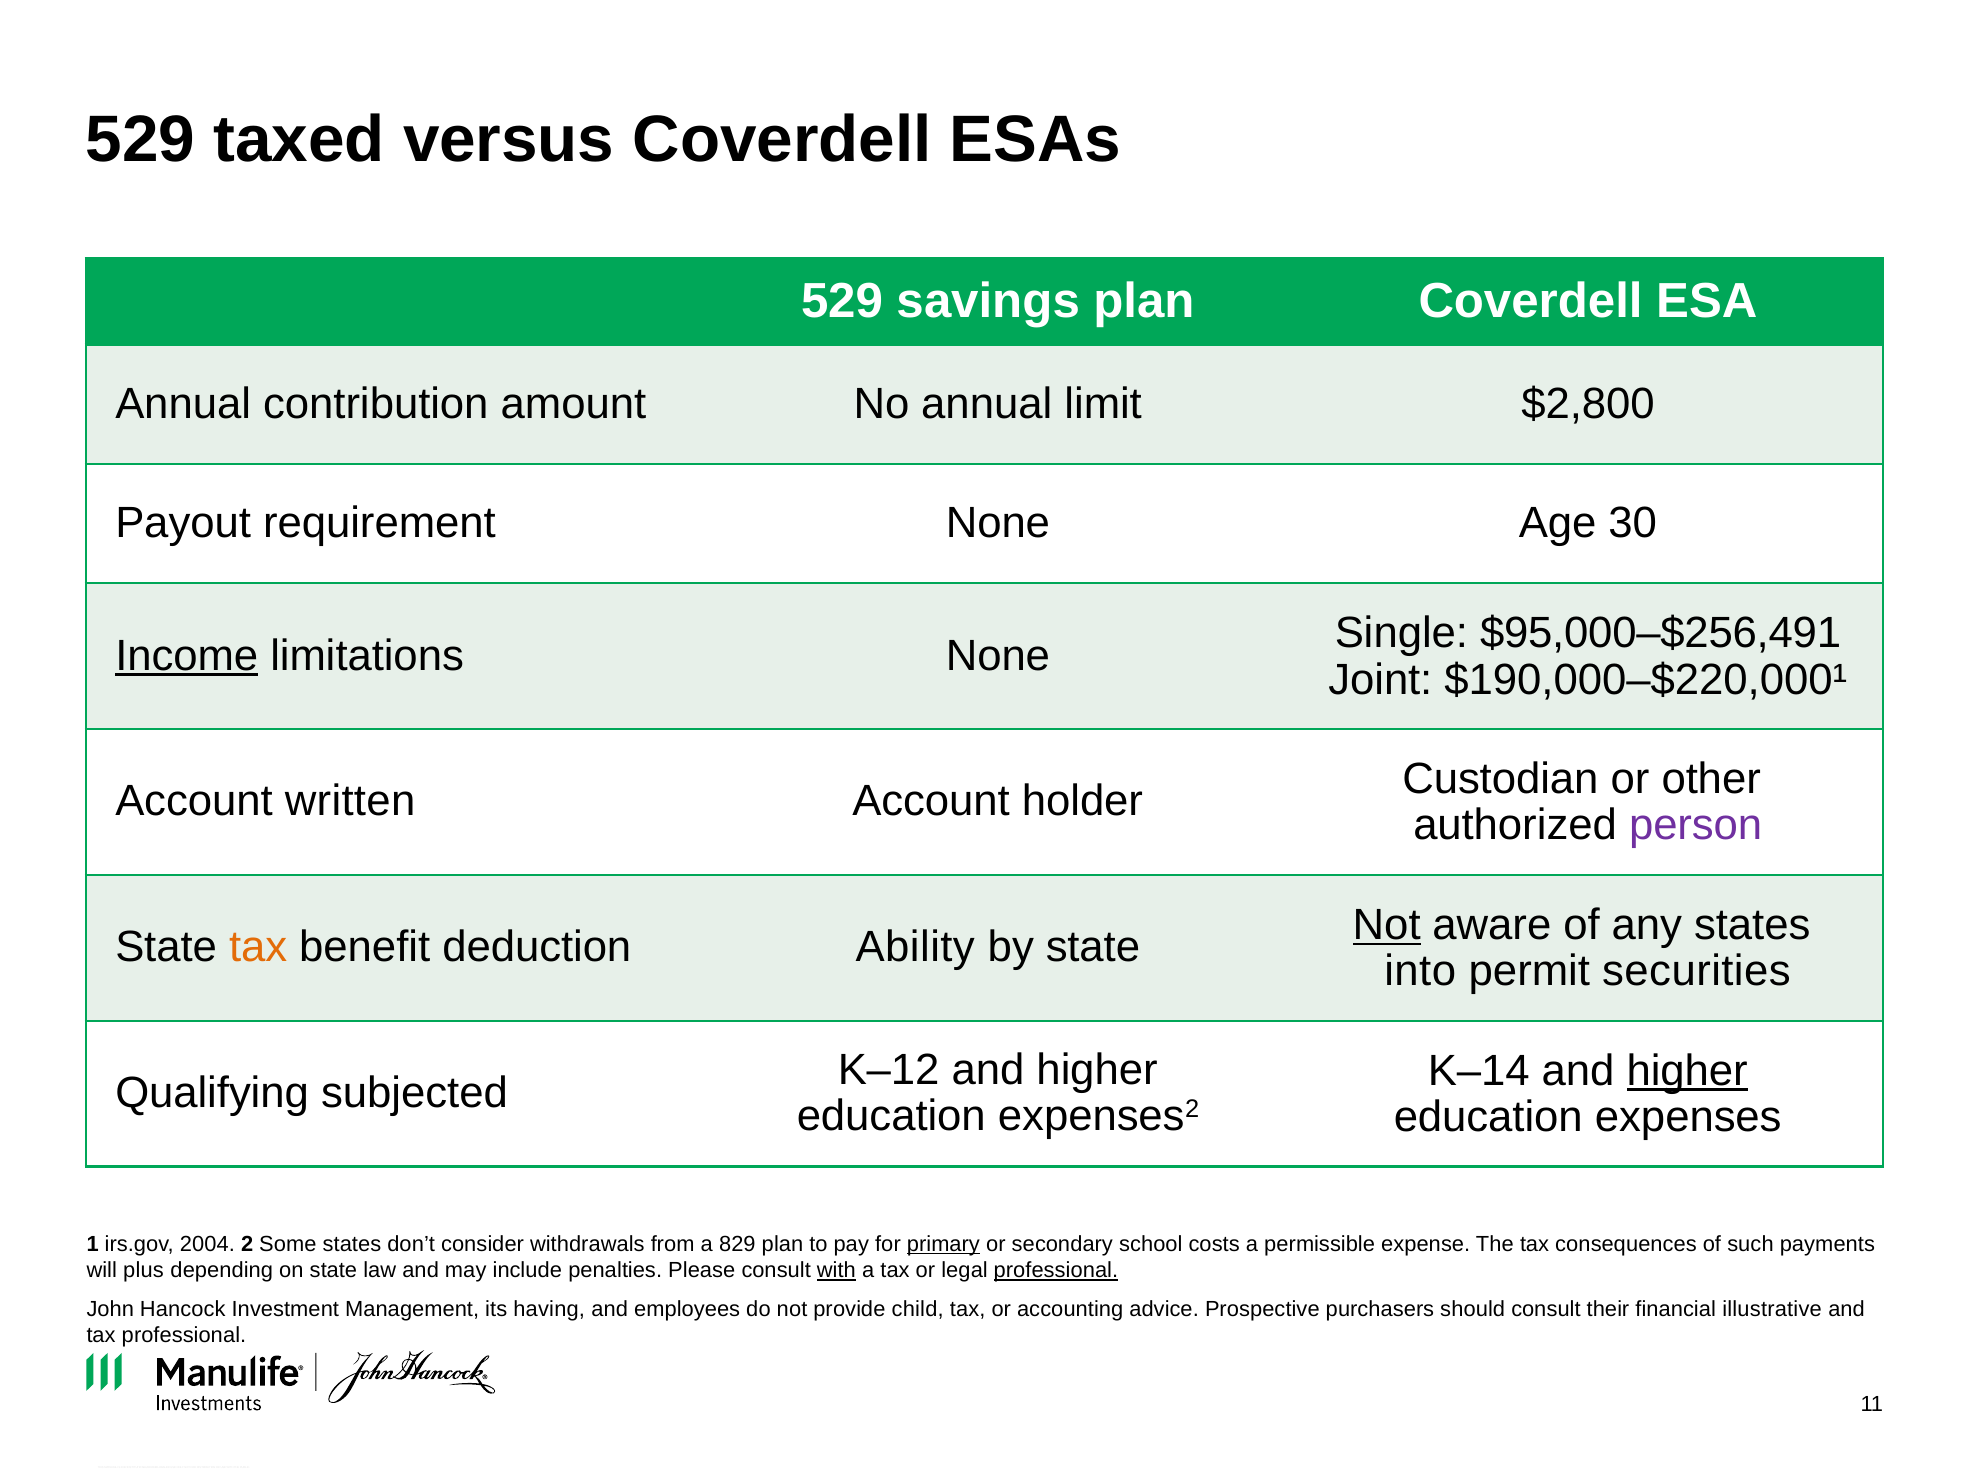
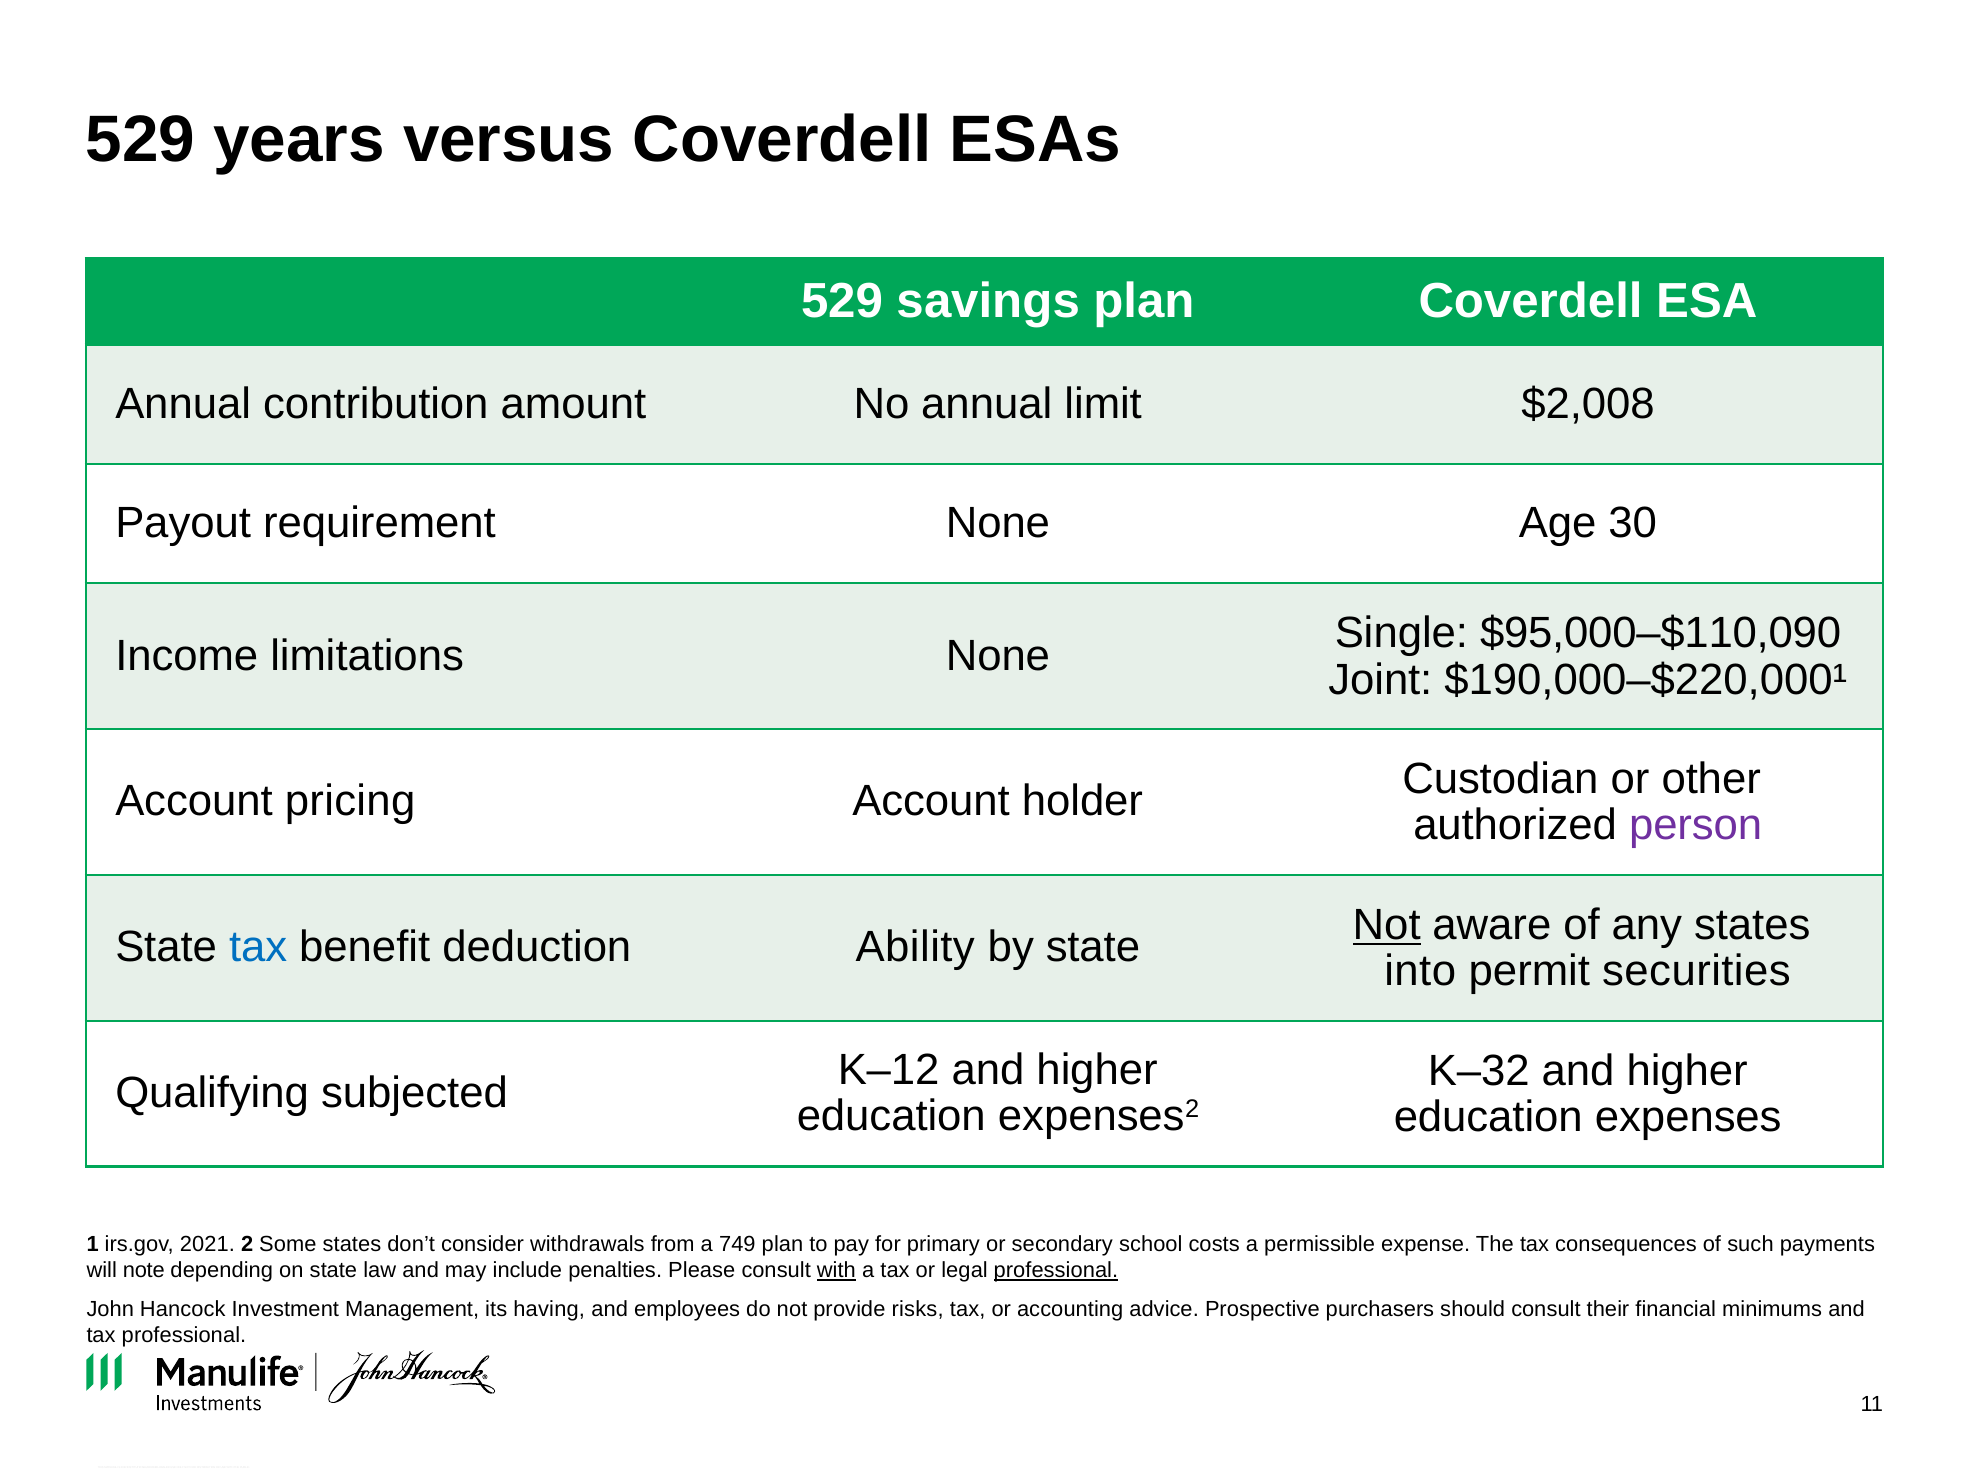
taxed: taxed -> years
$2,800: $2,800 -> $2,008
$95,000–$256,491: $95,000–$256,491 -> $95,000–$110,090
Income underline: present -> none
written: written -> pricing
tax at (258, 947) colour: orange -> blue
K–14: K–14 -> K–32
higher at (1687, 1071) underline: present -> none
2004: 2004 -> 2021
829: 829 -> 749
primary underline: present -> none
plus: plus -> note
child: child -> risks
illustrative: illustrative -> minimums
